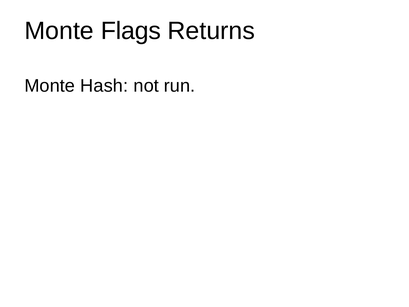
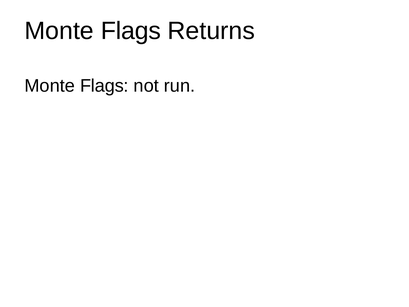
Hash at (104, 86): Hash -> Flags
